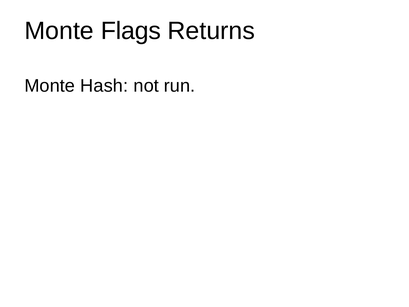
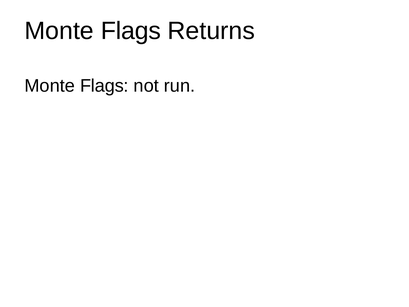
Hash at (104, 86): Hash -> Flags
